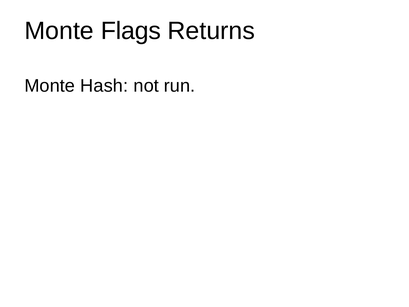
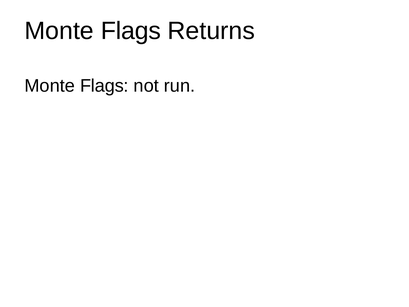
Hash at (104, 86): Hash -> Flags
